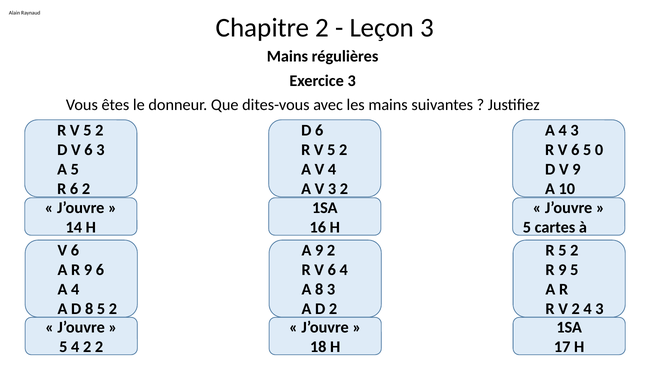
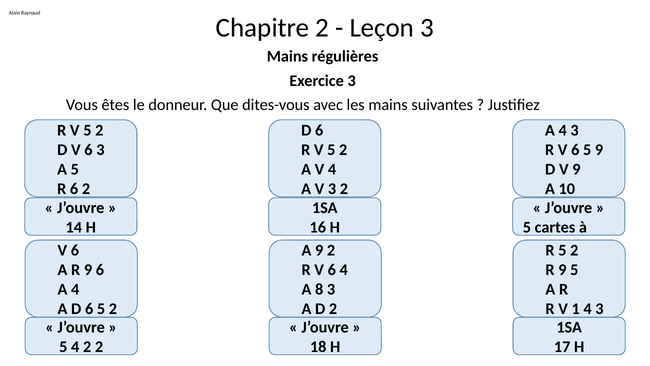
5 0: 0 -> 9
D 8: 8 -> 6
V 2: 2 -> 1
